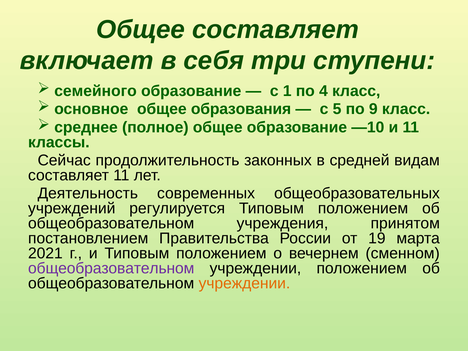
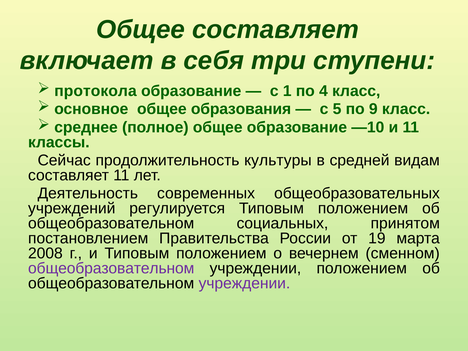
семейного: семейного -> протокола
законных: законных -> культуры
учреждения: учреждения -> социальных
2021: 2021 -> 2008
учреждении at (244, 283) colour: orange -> purple
